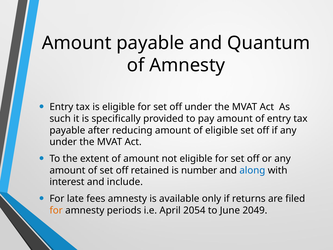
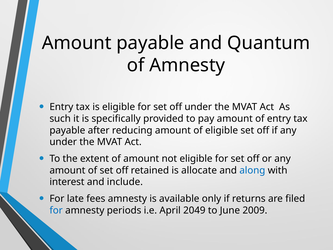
number: number -> allocate
for at (56, 210) colour: orange -> blue
2054: 2054 -> 2049
2049: 2049 -> 2009
